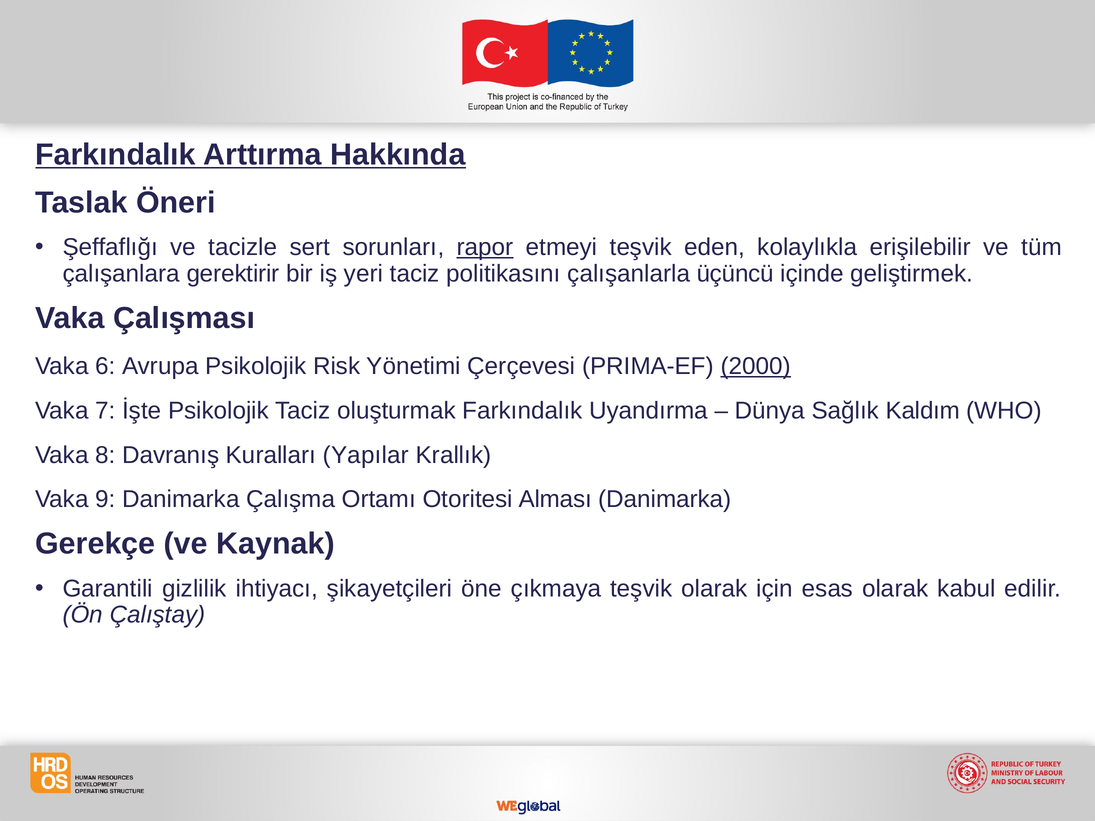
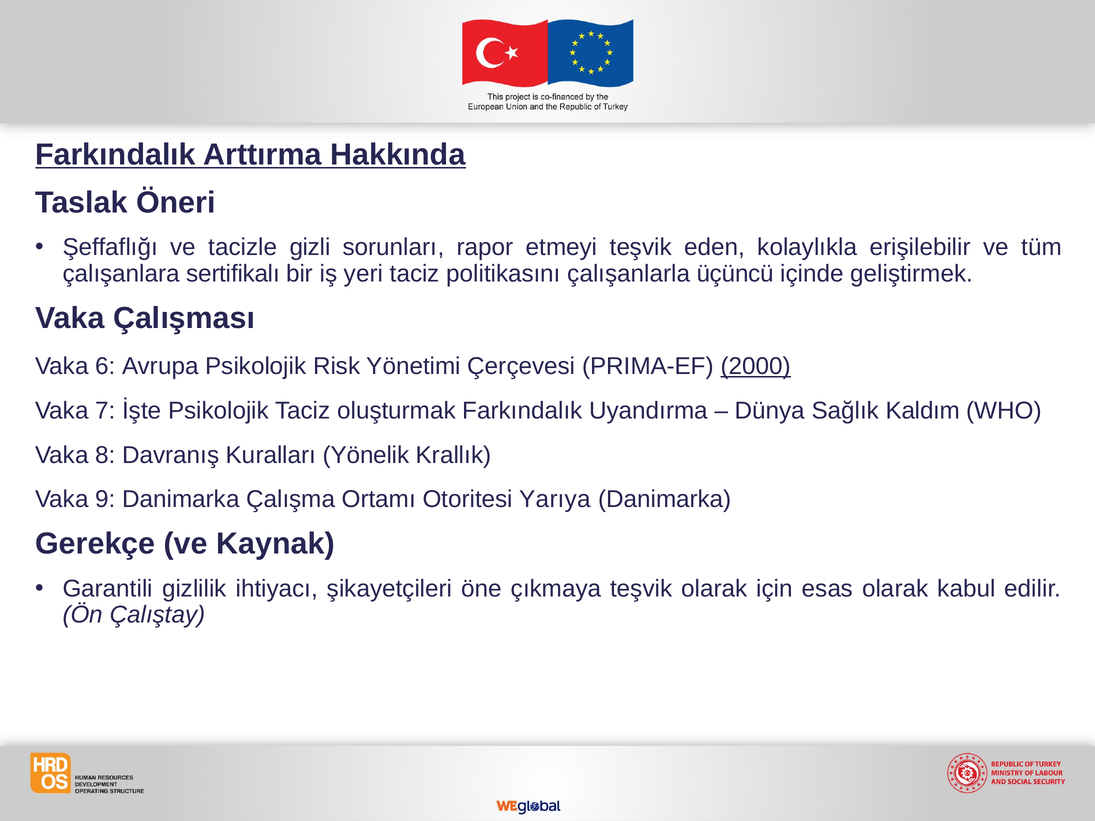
sert: sert -> gizli
rapor underline: present -> none
gerektirir: gerektirir -> sertifikalı
Yapılar: Yapılar -> Yönelik
Alması: Alması -> Yarıya
